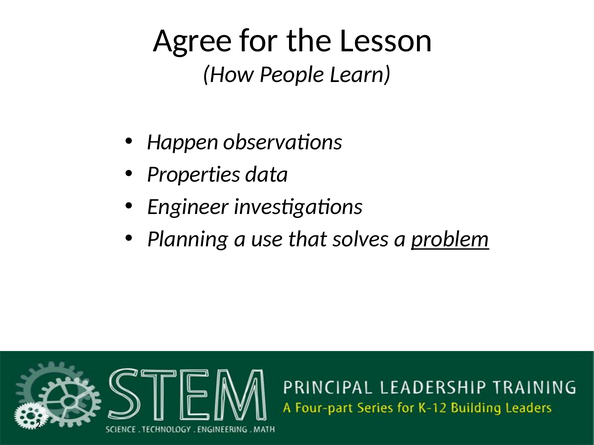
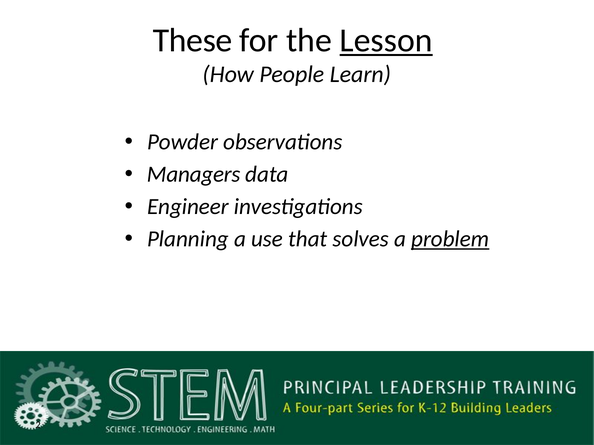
Agree: Agree -> These
Lesson underline: none -> present
Happen: Happen -> Powder
Properties: Properties -> Managers
